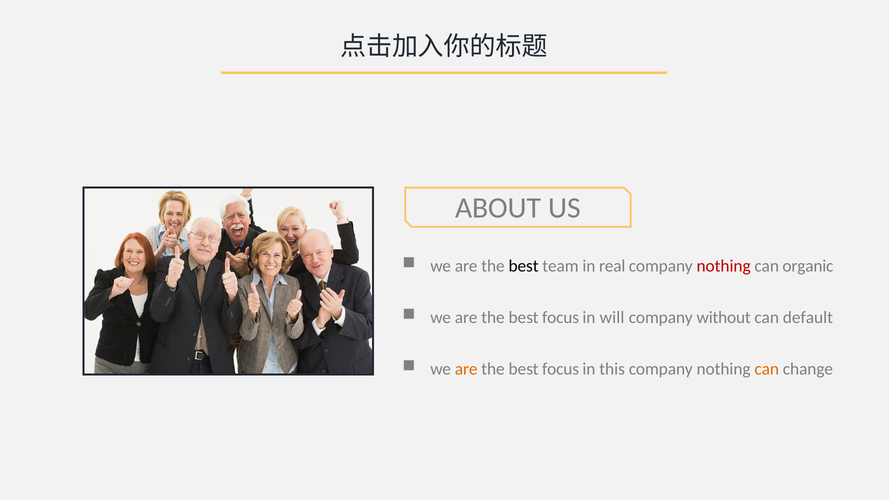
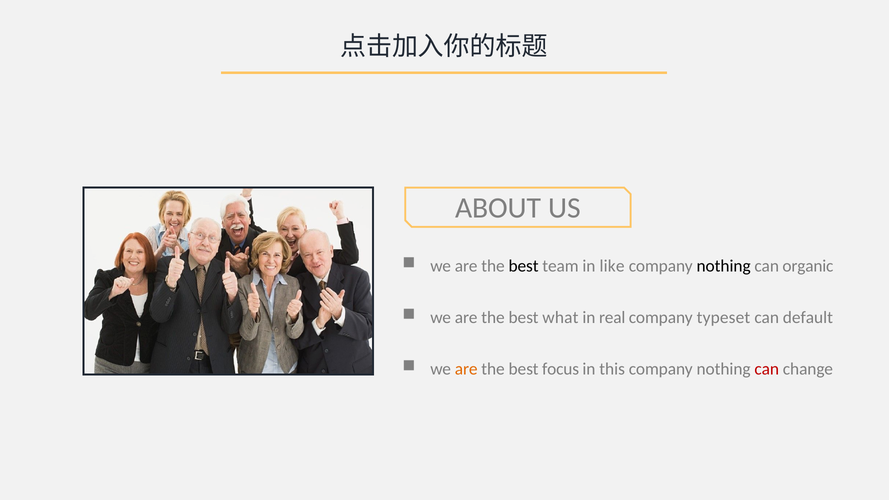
real: real -> like
nothing at (724, 266) colour: red -> black
focus at (561, 318): focus -> what
will: will -> real
without: without -> typeset
can at (767, 369) colour: orange -> red
